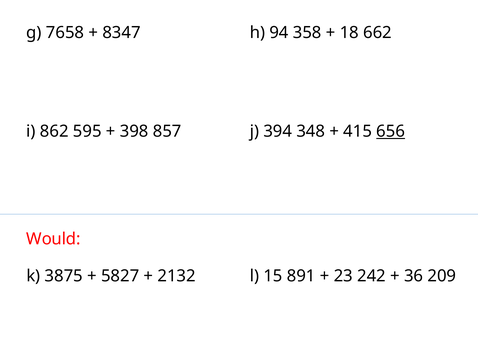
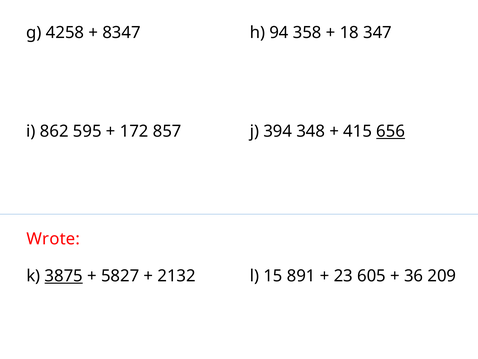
7658: 7658 -> 4258
662: 662 -> 347
398: 398 -> 172
Would: Would -> Wrote
3875 underline: none -> present
242: 242 -> 605
